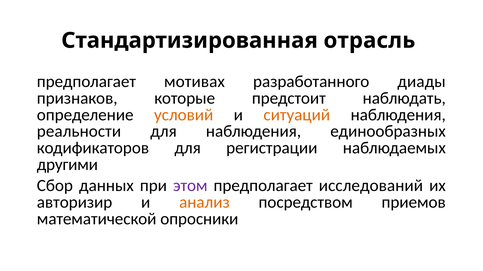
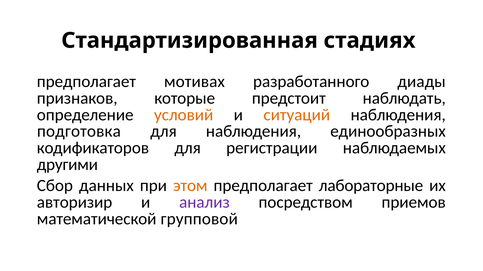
отрасль: отрасль -> стадиях
реальности: реальности -> подготовка
этом colour: purple -> orange
исследований: исследований -> лабораторные
анализ colour: orange -> purple
опросники: опросники -> групповой
